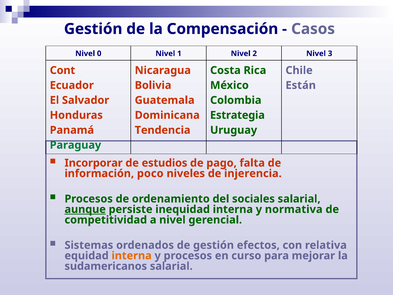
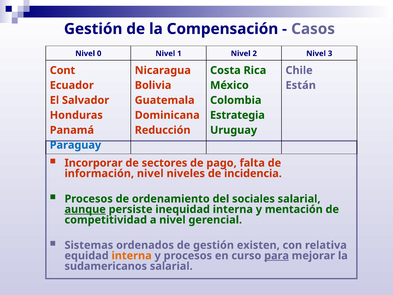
Tendencia: Tendencia -> Reducción
Paraguay colour: green -> blue
estudios: estudios -> sectores
información poco: poco -> nivel
injerencia: injerencia -> incidencia
normativa: normativa -> mentación
efectos: efectos -> existen
para underline: none -> present
